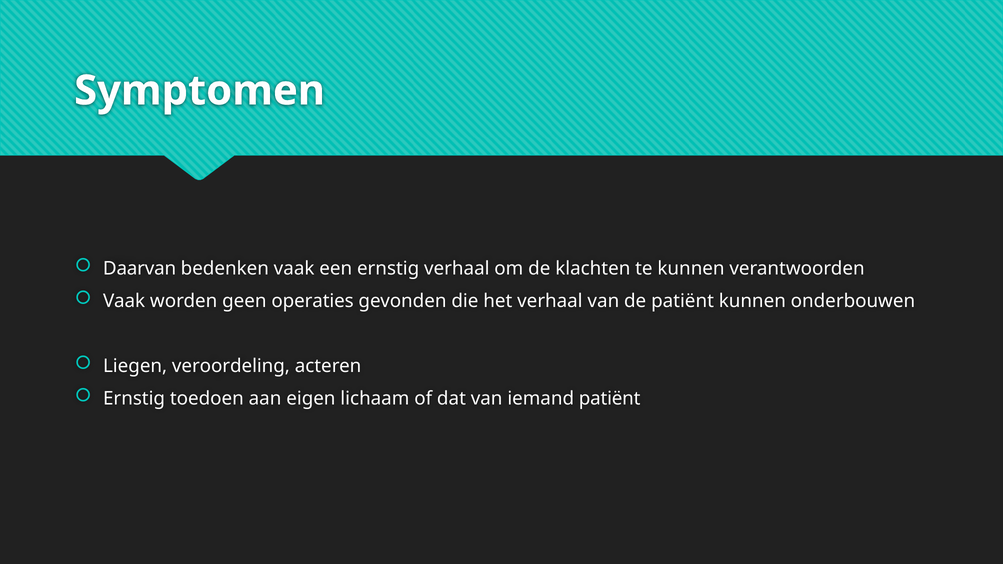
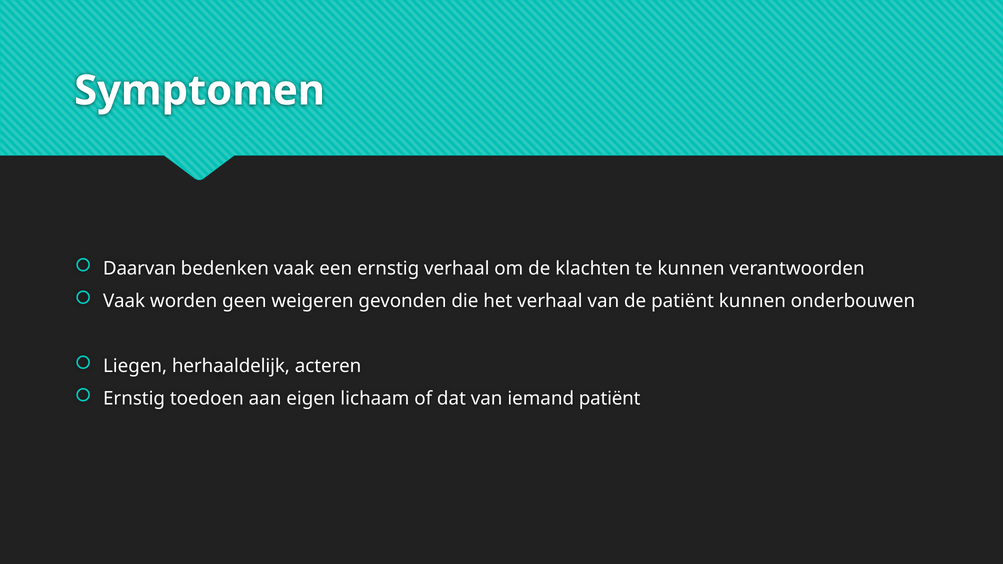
operaties: operaties -> weigeren
veroordeling: veroordeling -> herhaaldelijk
